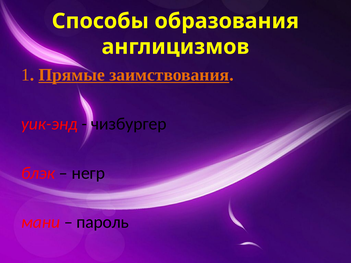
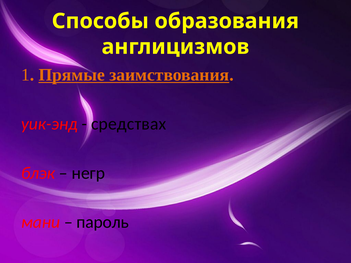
чизбургер: чизбургер -> средствах
